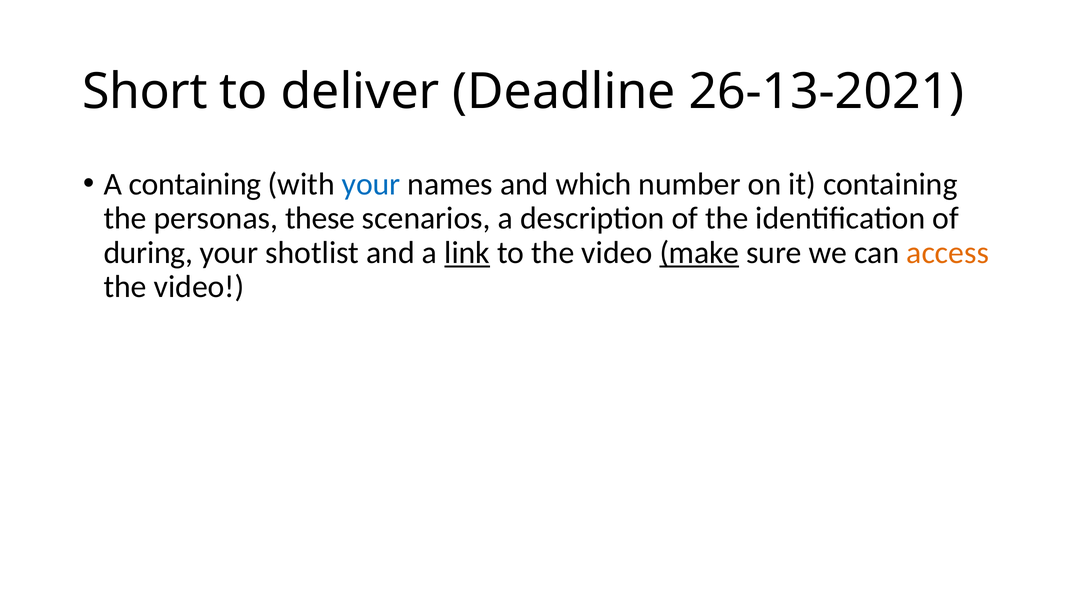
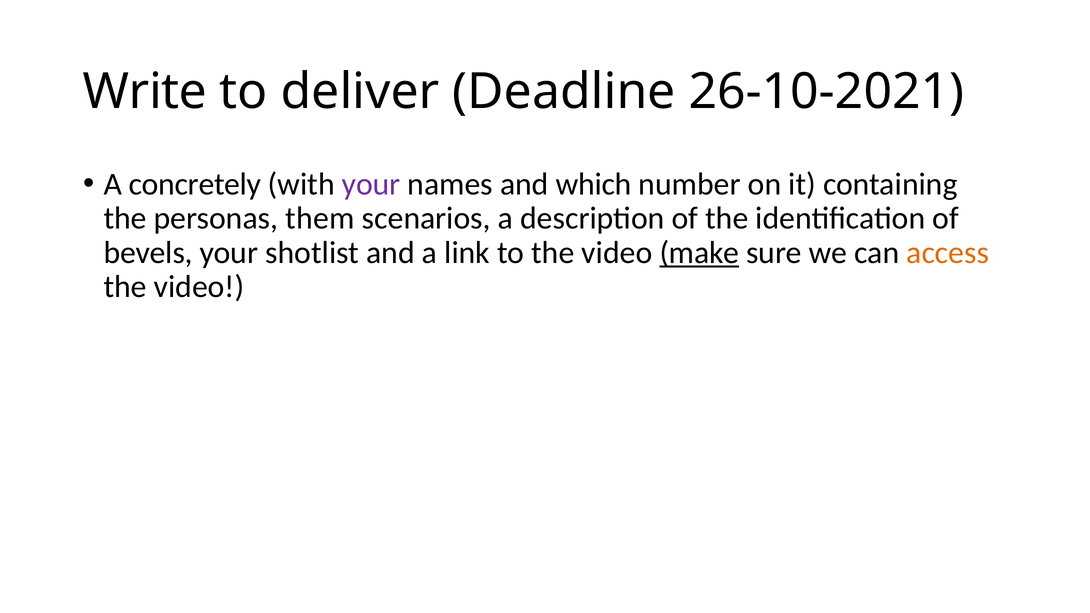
Short: Short -> Write
26-13-2021: 26-13-2021 -> 26-10-2021
A containing: containing -> concretely
your at (371, 184) colour: blue -> purple
these: these -> them
during: during -> bevels
link underline: present -> none
